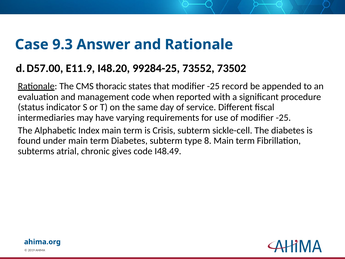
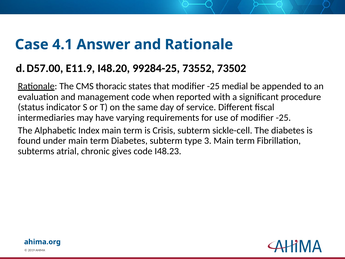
9.3: 9.3 -> 4.1
record: record -> medial
8: 8 -> 3
I48.49: I48.49 -> I48.23
